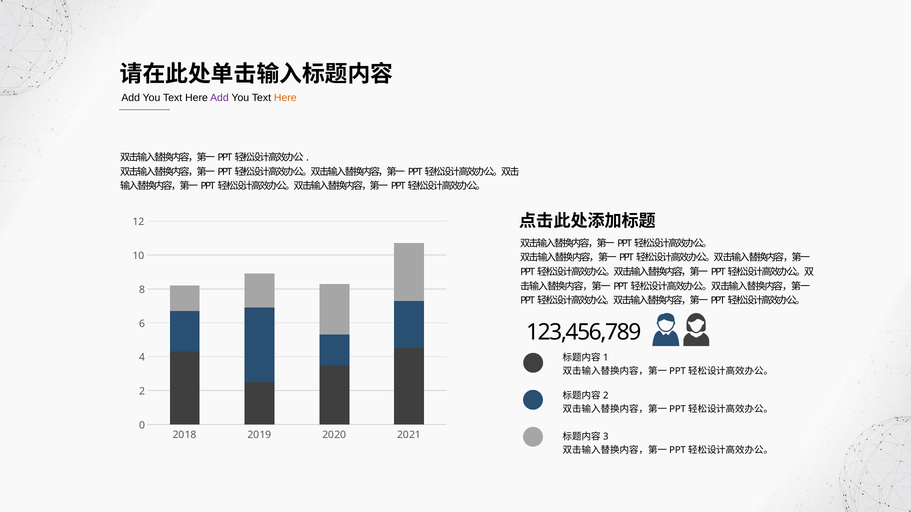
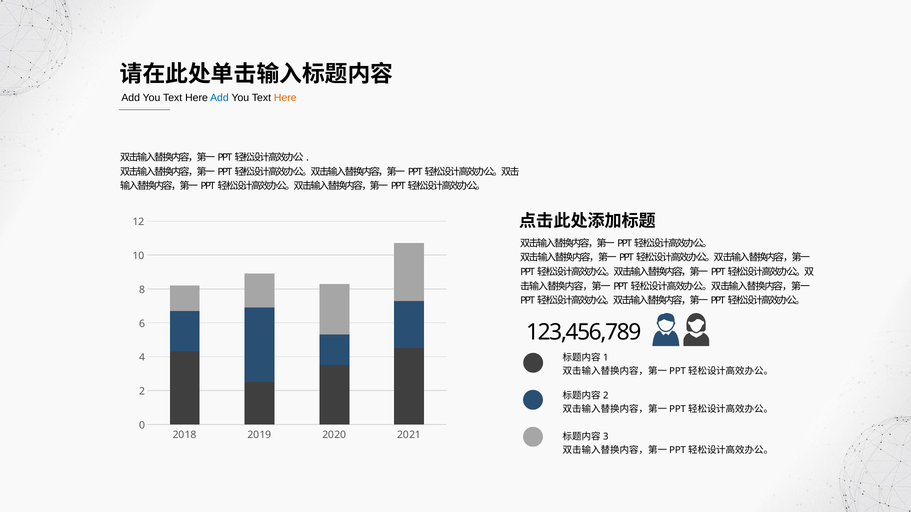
Add at (219, 98) colour: purple -> blue
